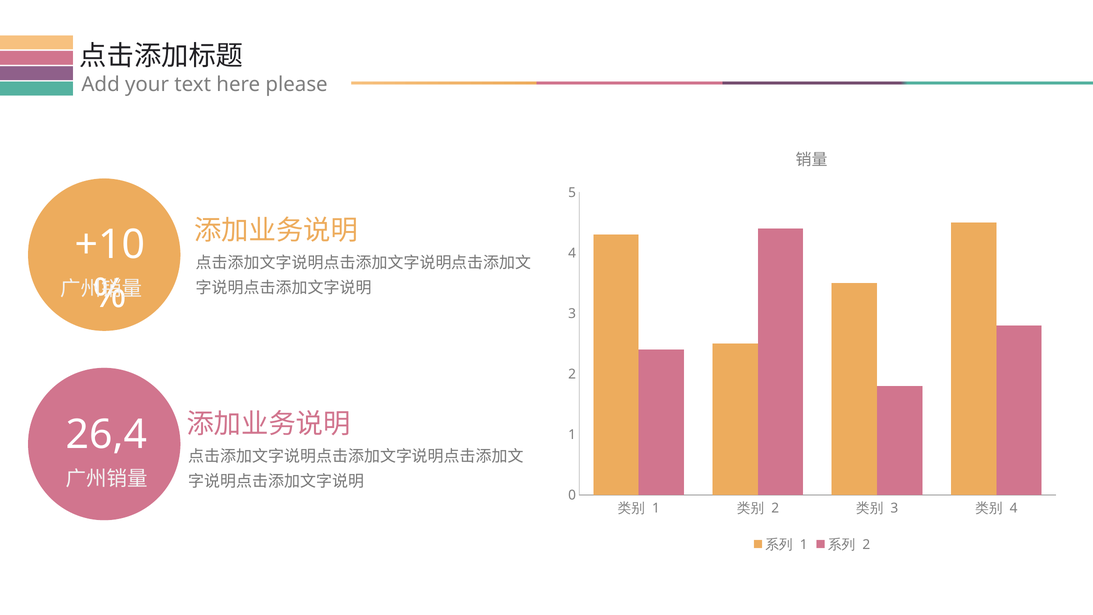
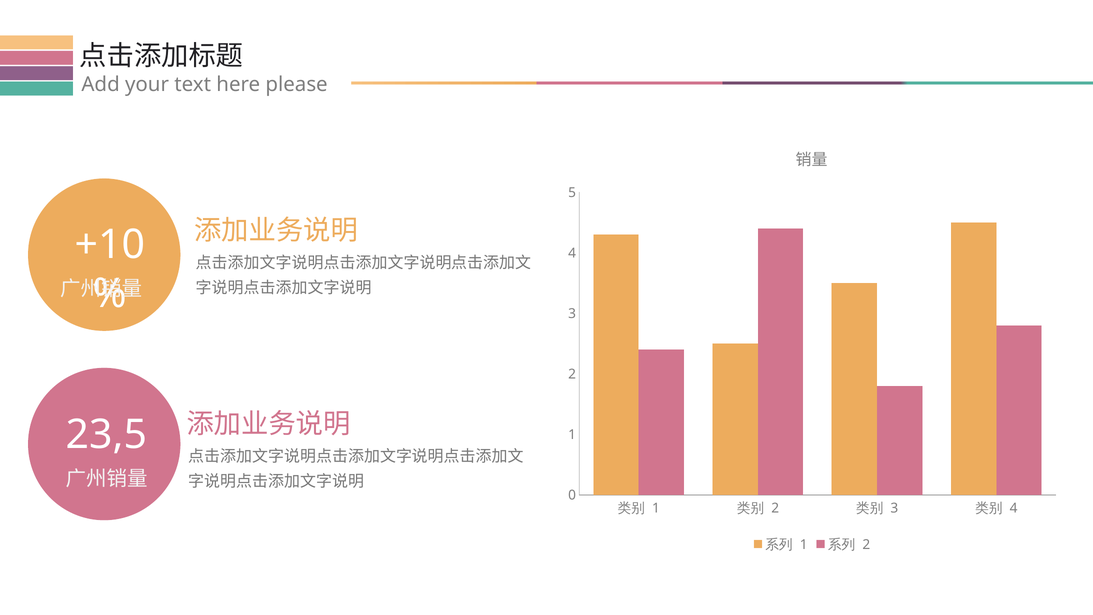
26,4: 26,4 -> 23,5
